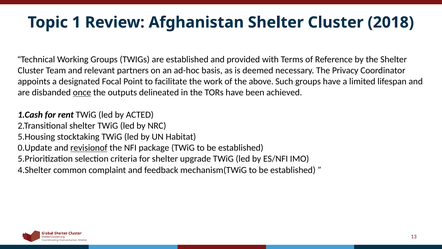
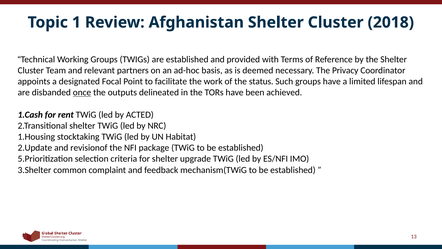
above: above -> status
5.Housing: 5.Housing -> 1.Housing
0.Update: 0.Update -> 2.Update
revisionof underline: present -> none
4.Shelter: 4.Shelter -> 3.Shelter
